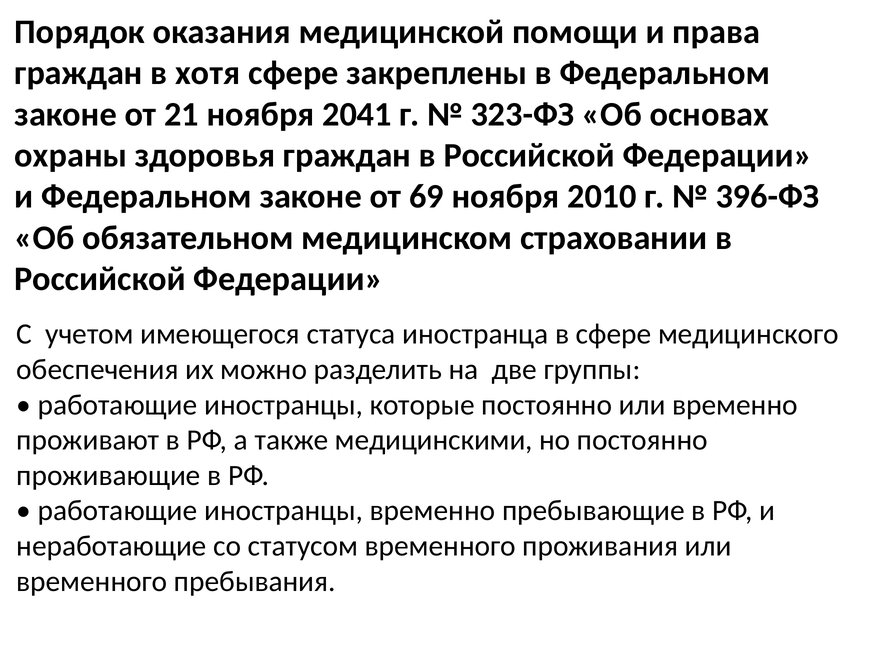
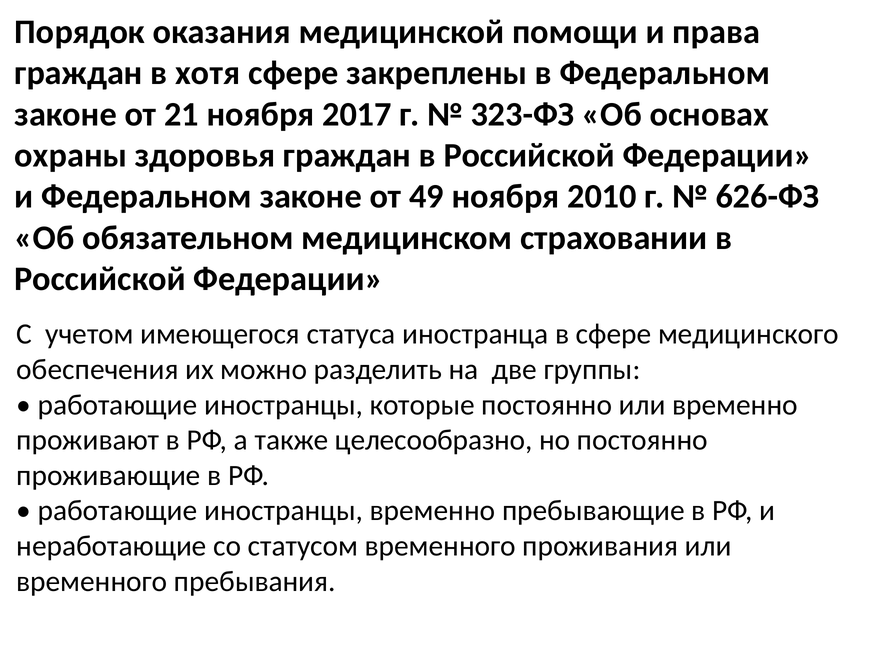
2041: 2041 -> 2017
69: 69 -> 49
396-ФЗ: 396-ФЗ -> 626-ФЗ
медицинскими: медицинскими -> целесообразно
